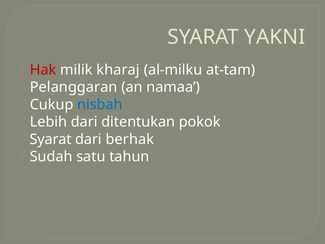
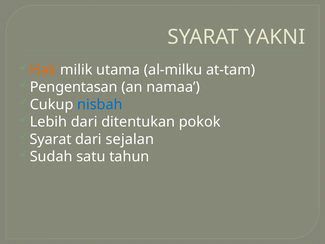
Hak colour: red -> orange
kharaj: kharaj -> utama
Pelanggaran: Pelanggaran -> Pengentasan
berhak: berhak -> sejalan
